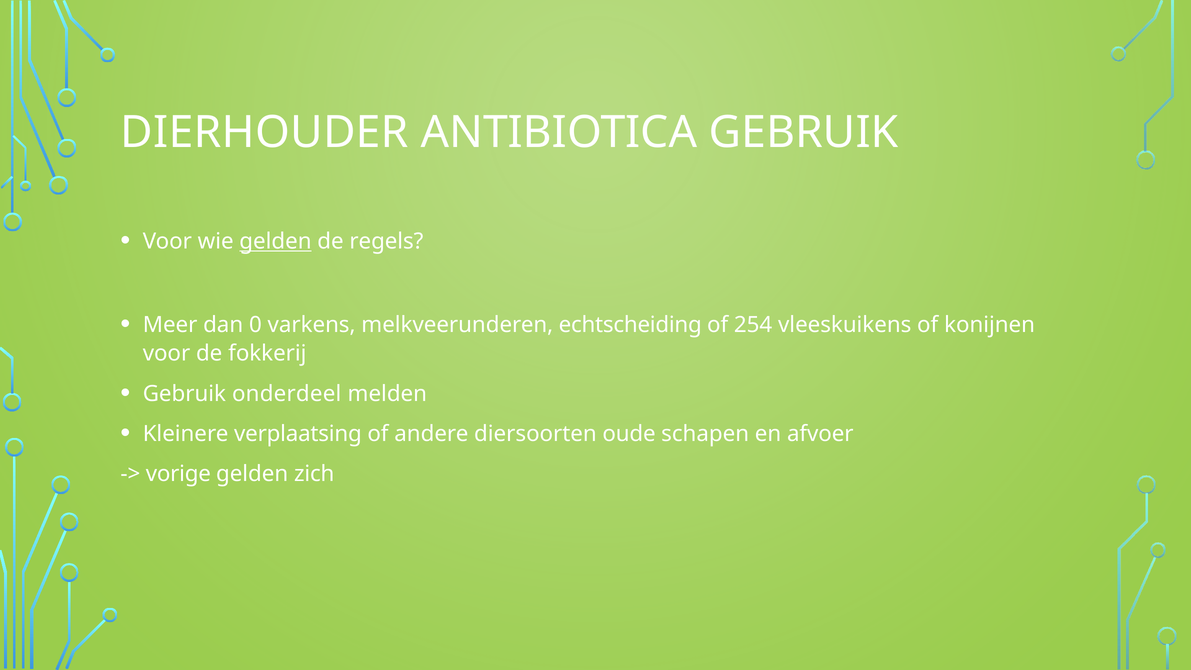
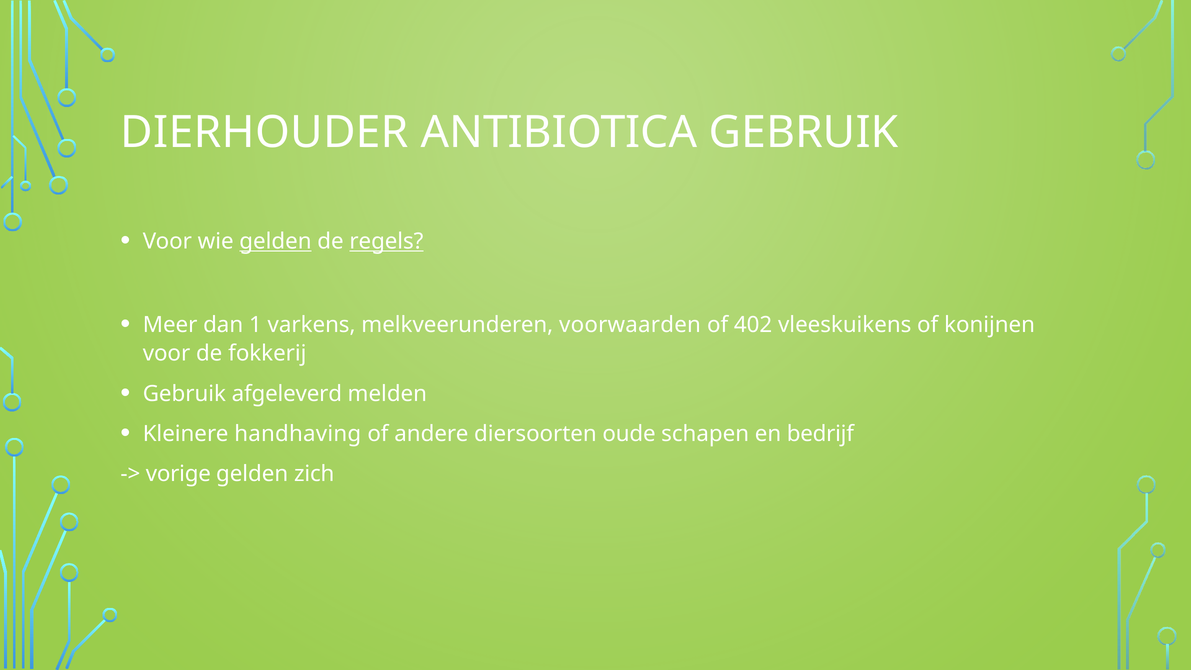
regels underline: none -> present
0: 0 -> 1
echtscheiding: echtscheiding -> voorwaarden
254: 254 -> 402
onderdeel: onderdeel -> afgeleverd
verplaatsing: verplaatsing -> handhaving
afvoer: afvoer -> bedrijf
